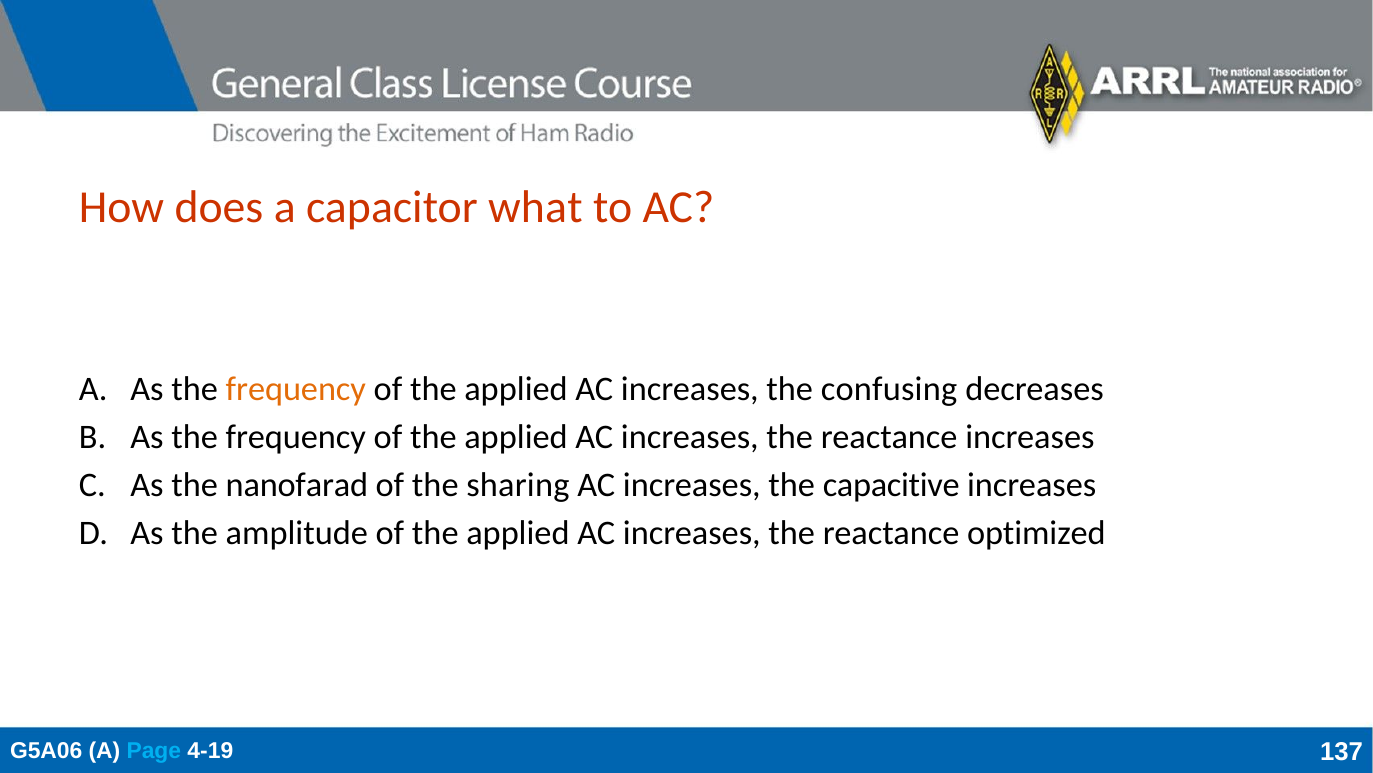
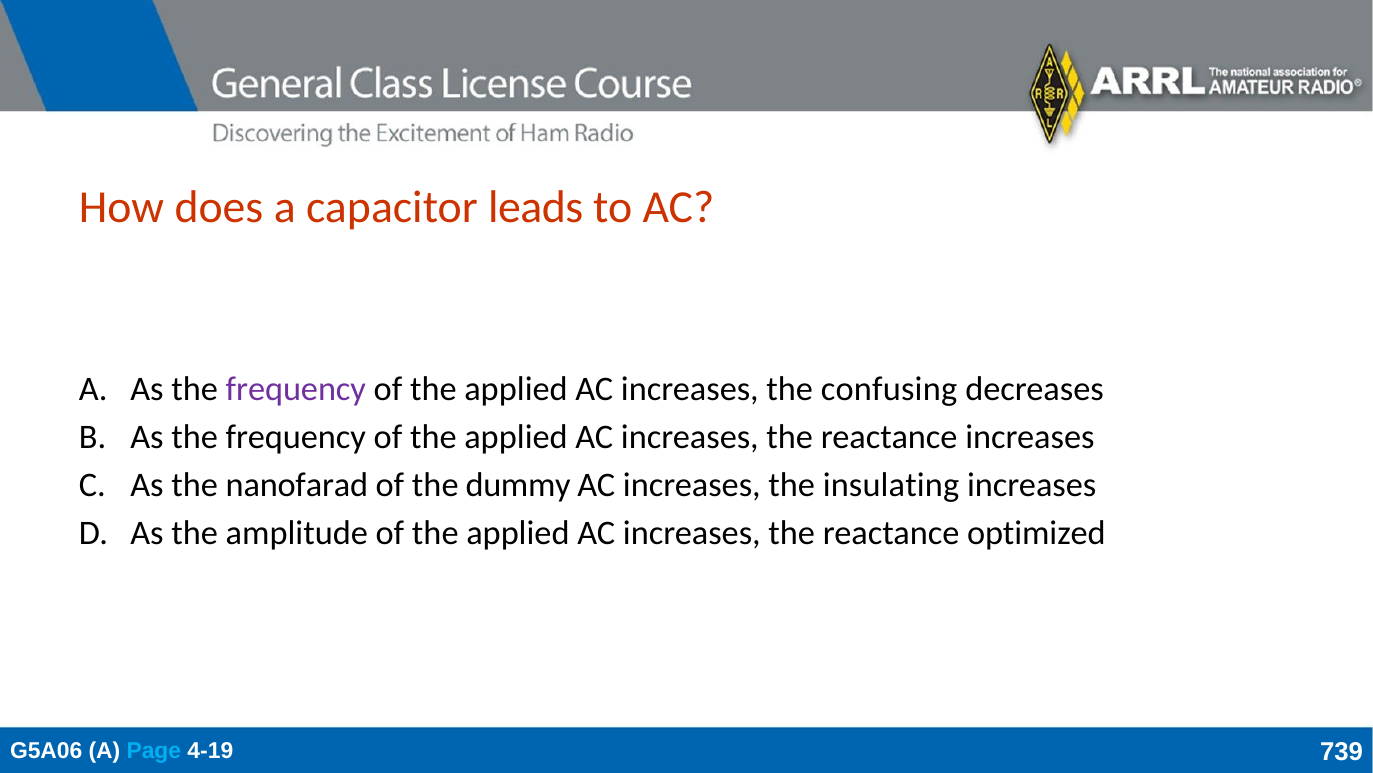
what: what -> leads
frequency at (296, 389) colour: orange -> purple
sharing: sharing -> dummy
capacitive: capacitive -> insulating
137: 137 -> 739
